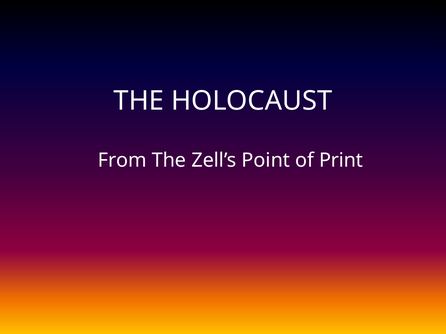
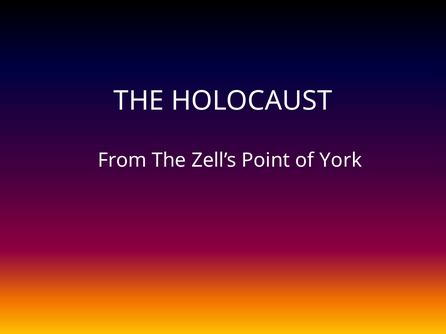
Print: Print -> York
